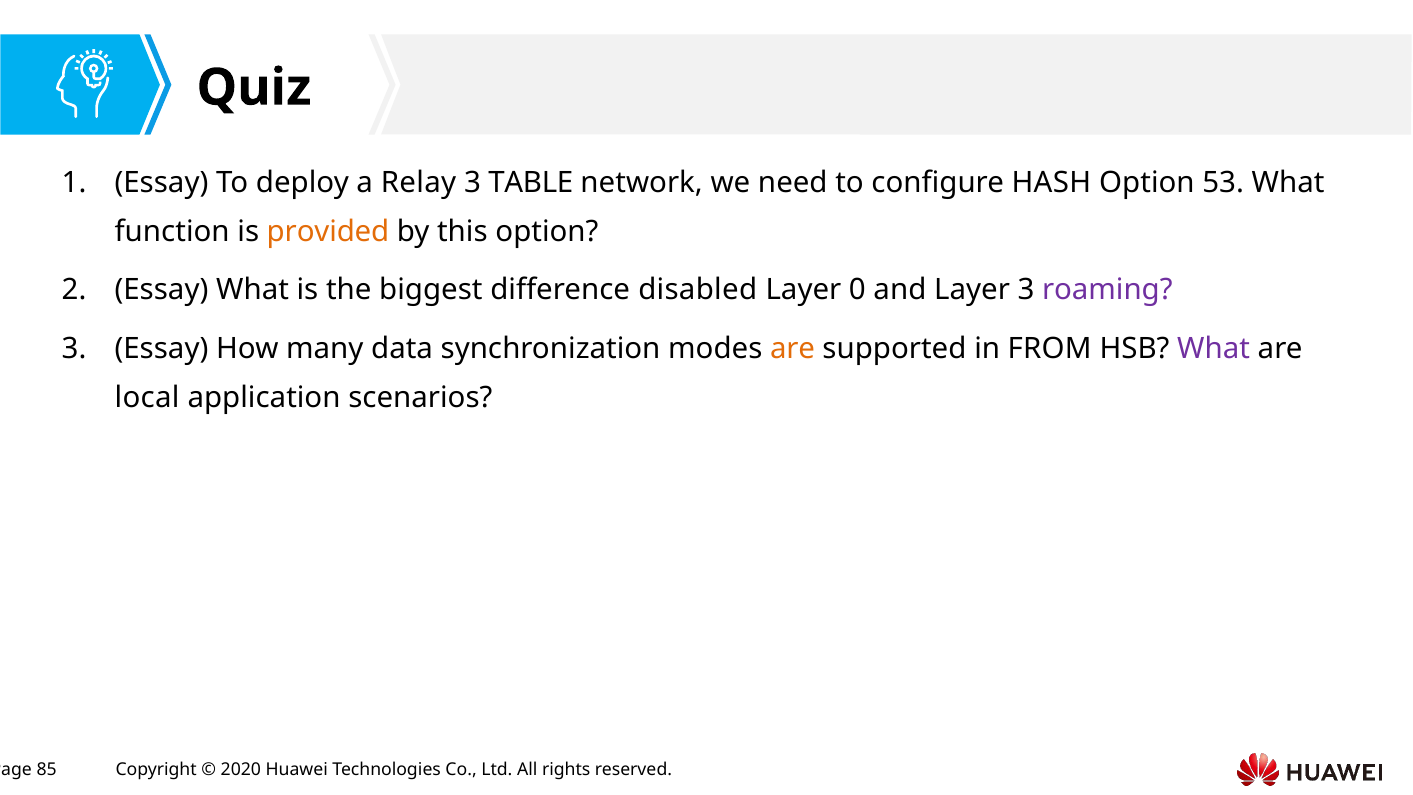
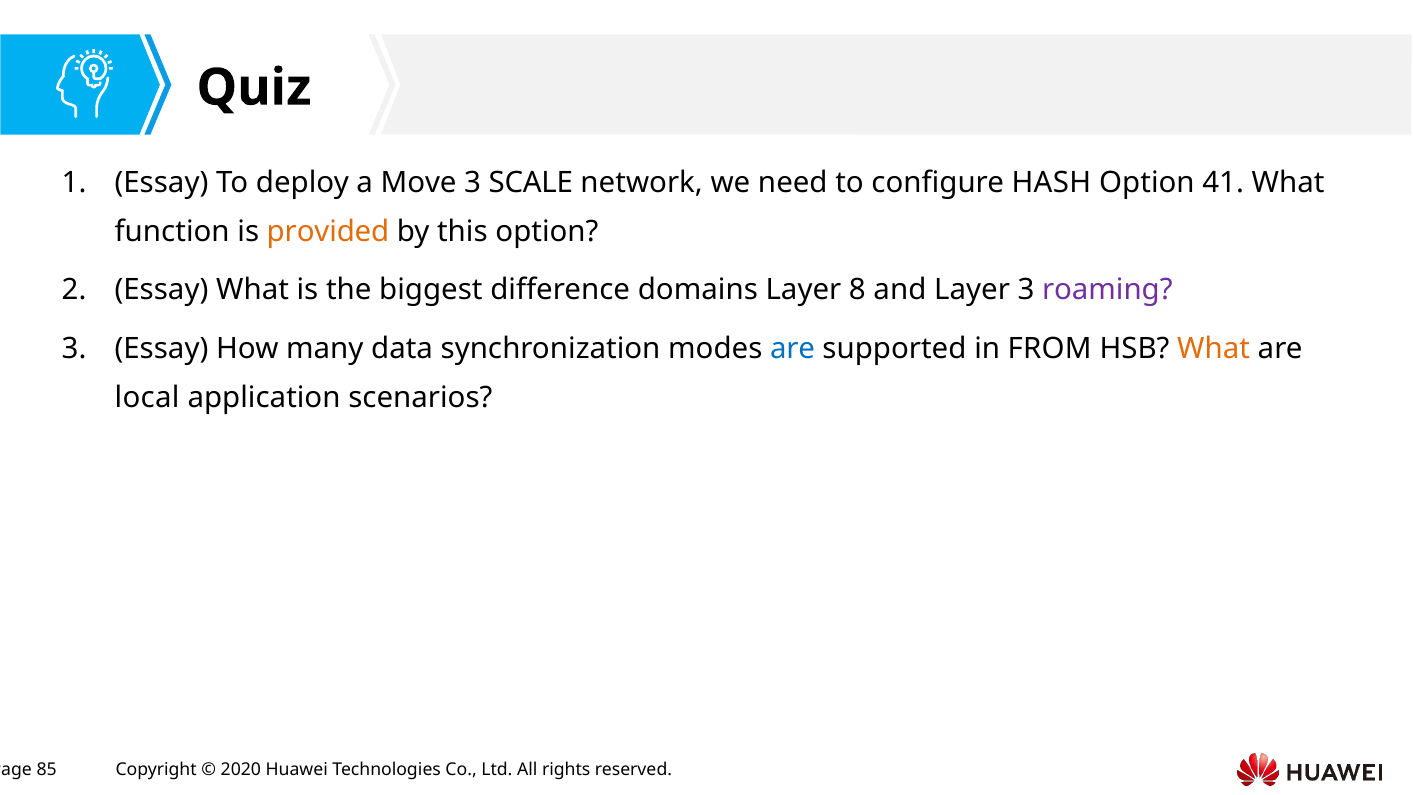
Relay: Relay -> Move
TABLE: TABLE -> SCALE
53: 53 -> 41
disabled: disabled -> domains
0: 0 -> 8
are at (793, 348) colour: orange -> blue
What at (1214, 348) colour: purple -> orange
